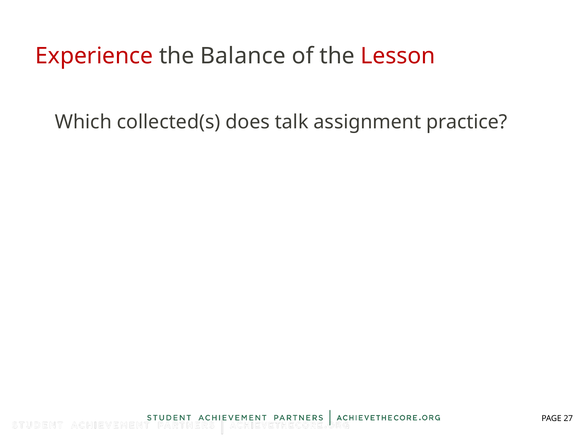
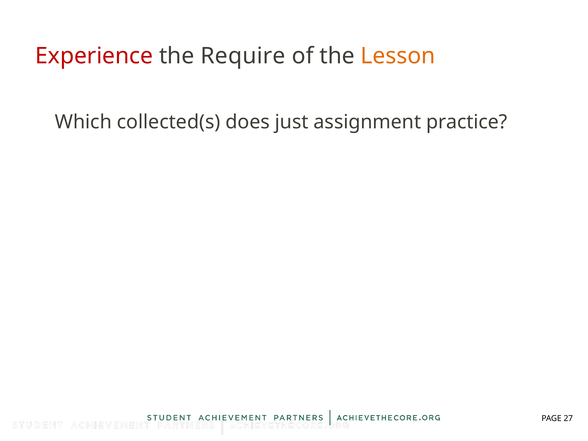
Balance: Balance -> Require
Lesson colour: red -> orange
talk: talk -> just
